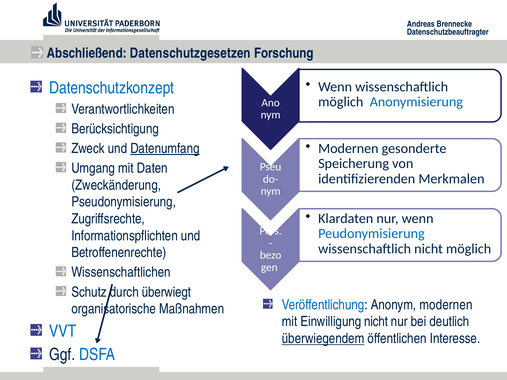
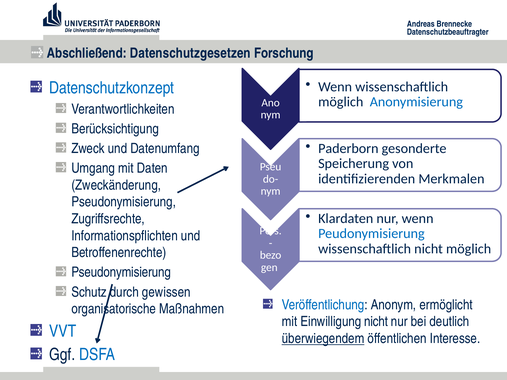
Modernen at (348, 149): Modernen -> Paderborn
Datenumfang underline: present -> none
Wissenschaftlichen at (121, 273): Wissenschaftlichen -> Pseudonymisierung
überwiegt: überwiegt -> gewissen
Anonym modernen: modernen -> ermöglicht
